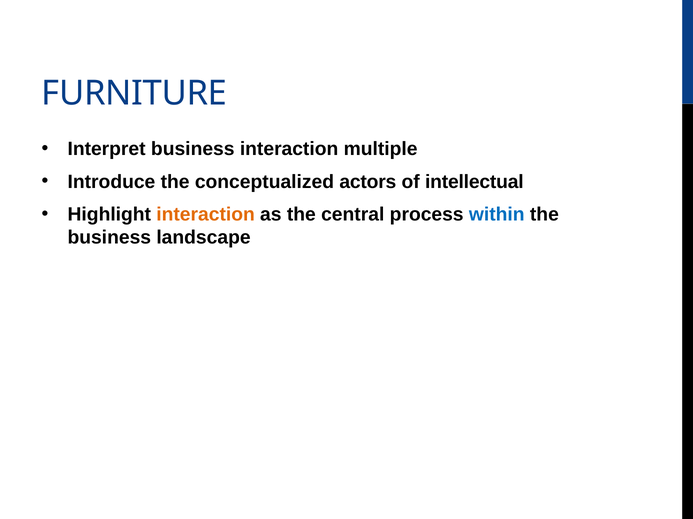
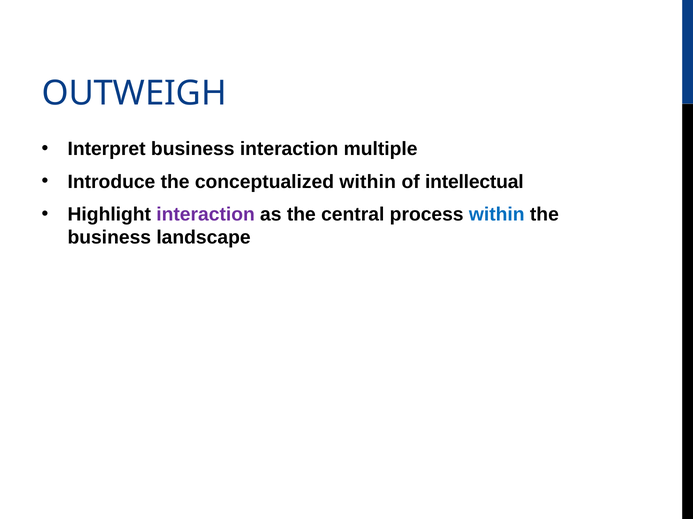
FURNITURE: FURNITURE -> OUTWEIGH
conceptualized actors: actors -> within
interaction at (206, 215) colour: orange -> purple
